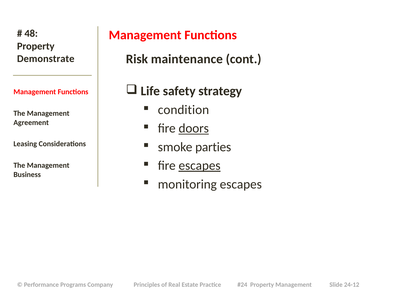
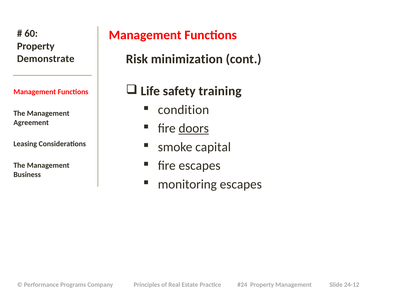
48: 48 -> 60
maintenance: maintenance -> minimization
strategy: strategy -> training
parties: parties -> capital
escapes at (200, 165) underline: present -> none
